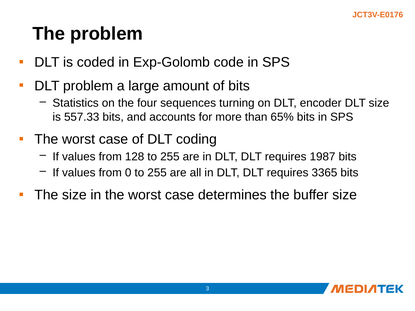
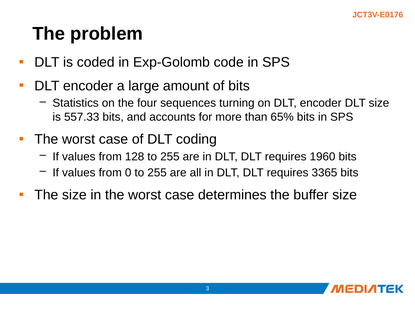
problem at (88, 86): problem -> encoder
1987: 1987 -> 1960
